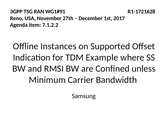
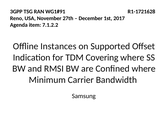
Example: Example -> Covering
Confined unless: unless -> where
